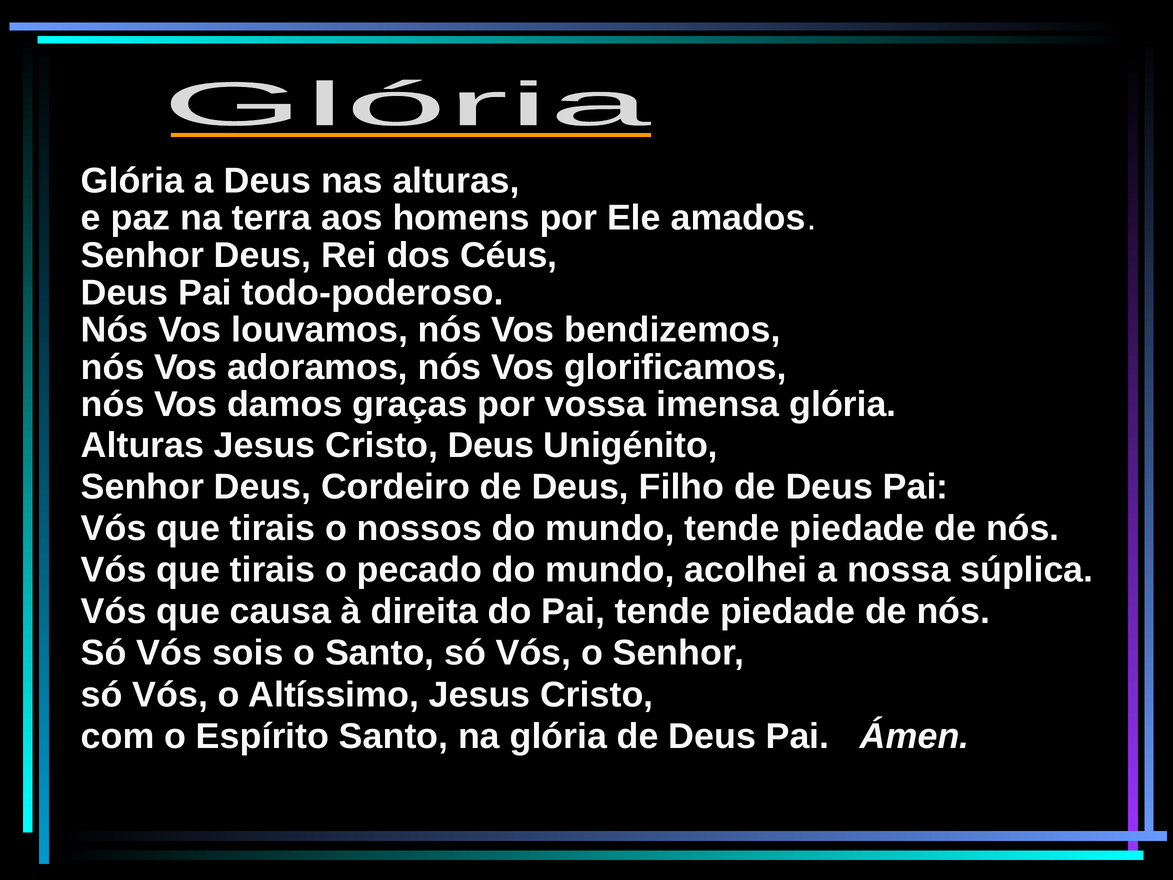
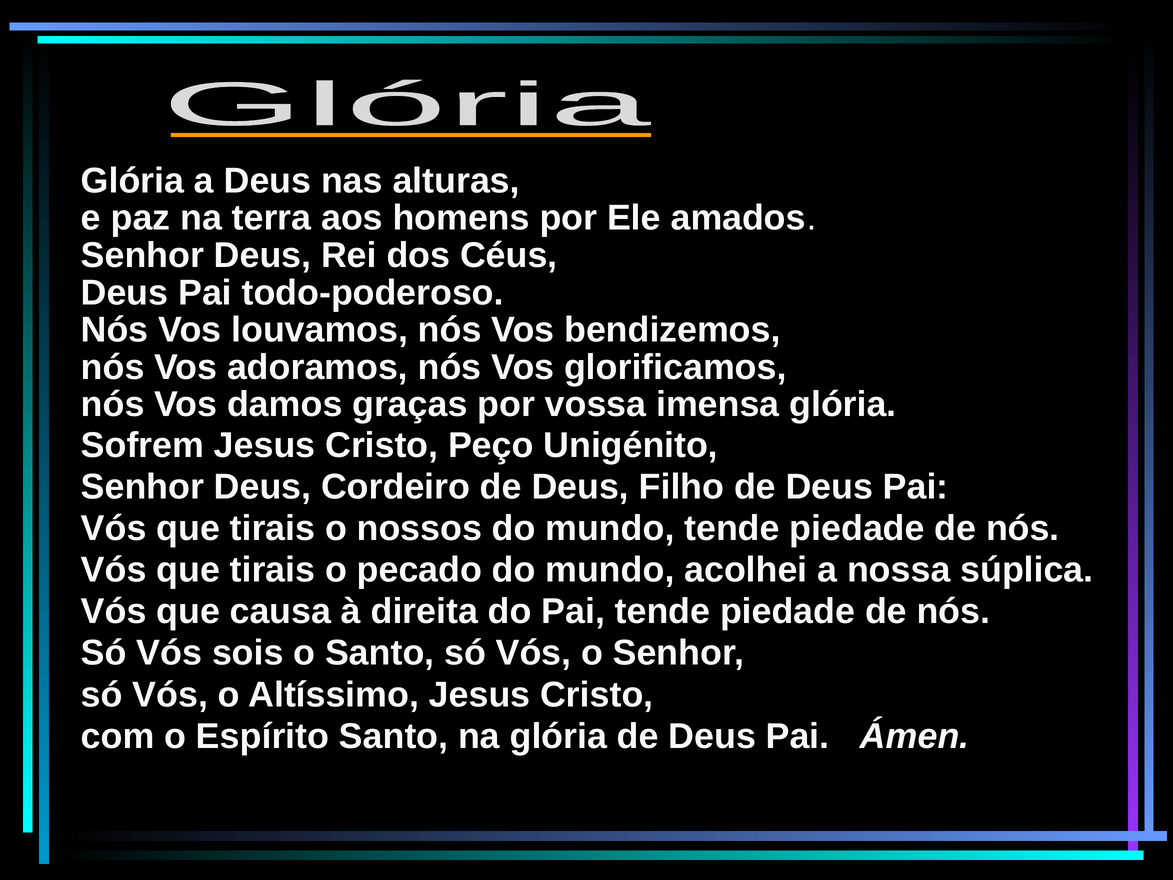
Alturas at (143, 445): Alturas -> Sofrem
Cristo Deus: Deus -> Peço
